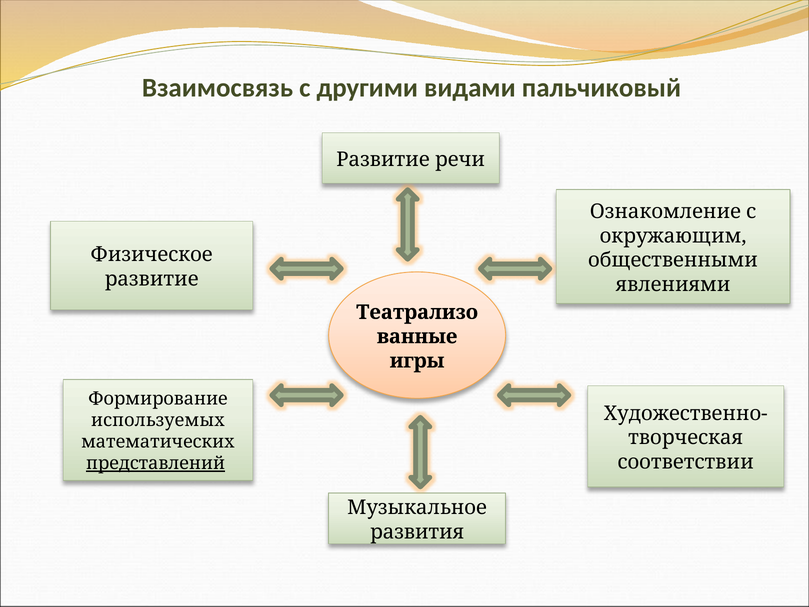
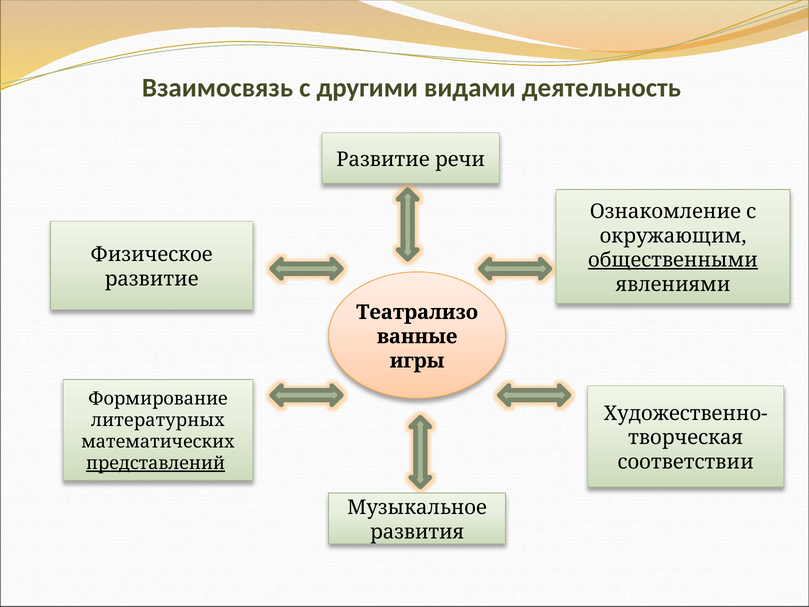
пальчиковый: пальчиковый -> деятельность
общественными underline: none -> present
используемых: используемых -> литературных
